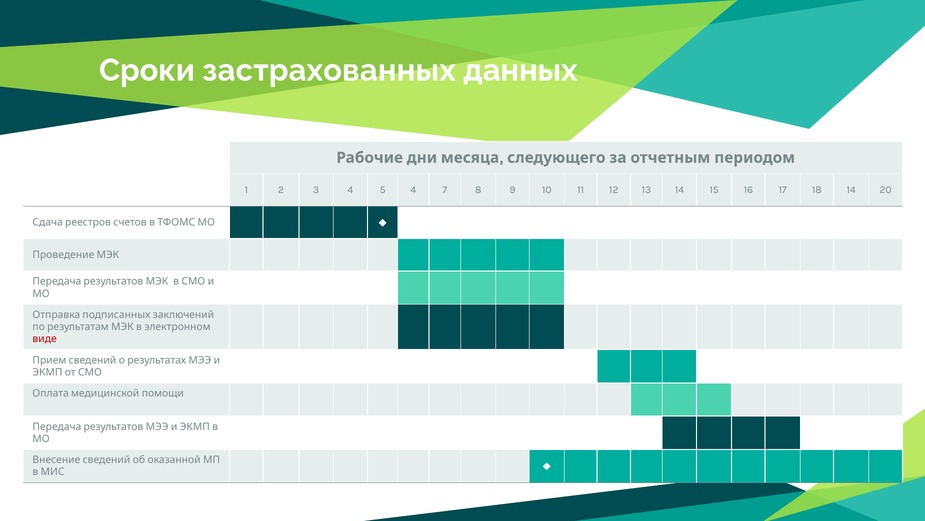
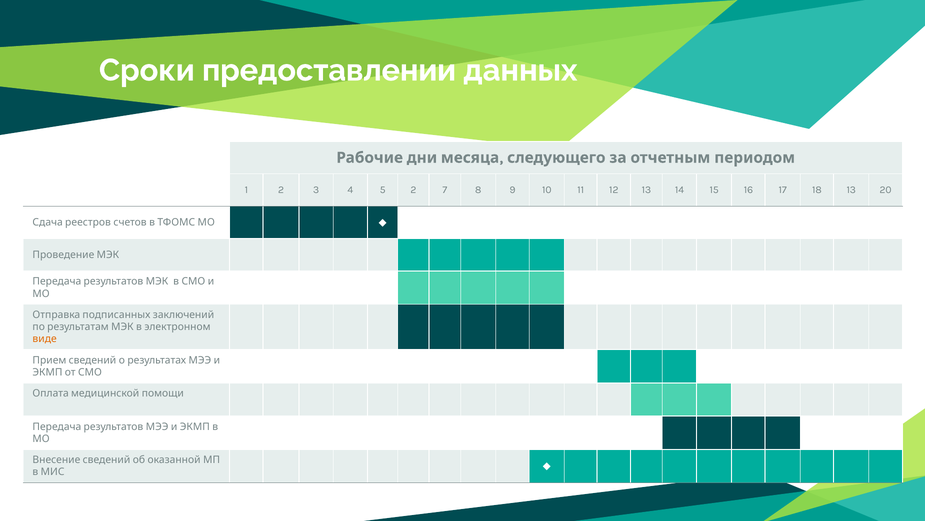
застрахованных: застрахованных -> предоставлении
5 4: 4 -> 2
18 14: 14 -> 13
виде colour: red -> orange
